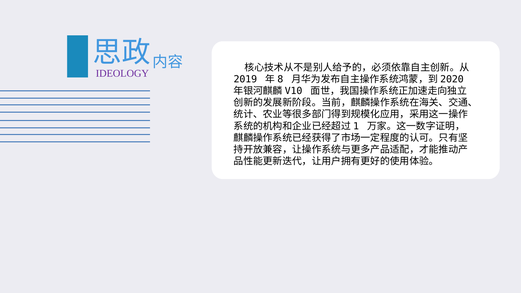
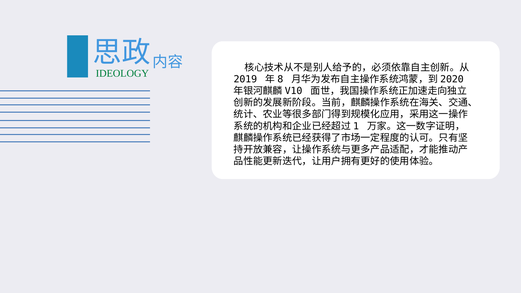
IDEOLOGY colour: purple -> green
